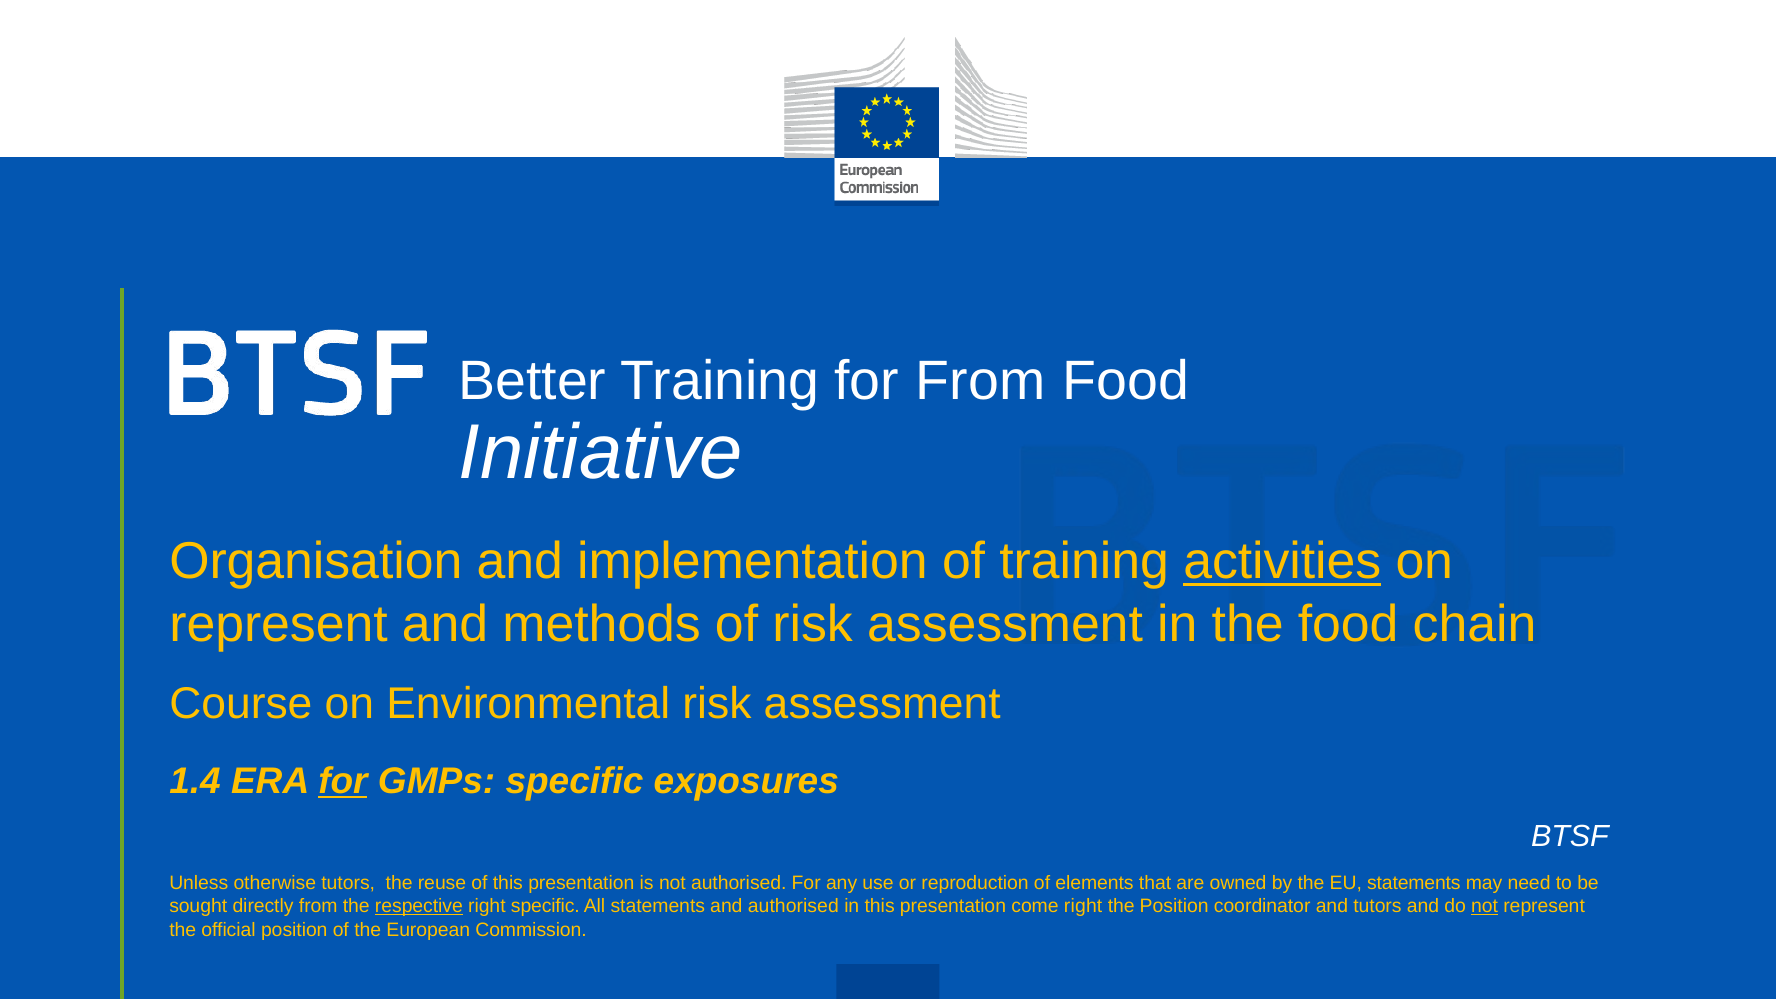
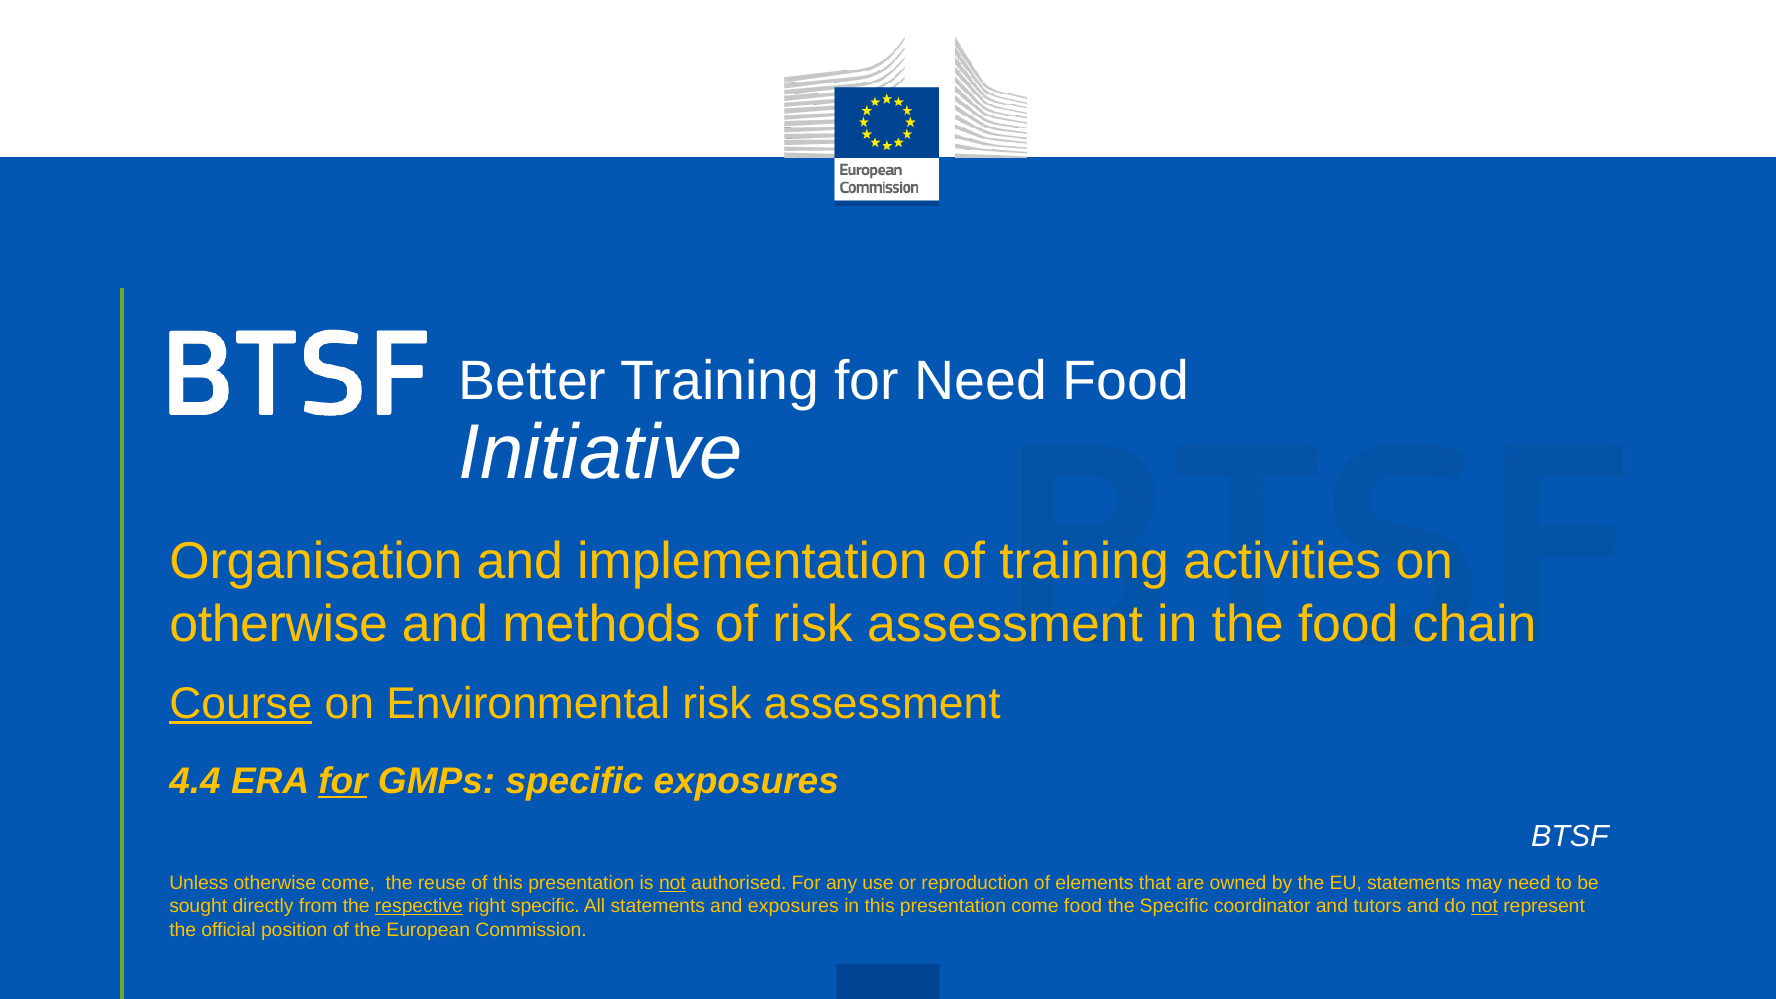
for From: From -> Need
activities underline: present -> none
represent at (279, 624): represent -> otherwise
Course underline: none -> present
1.4: 1.4 -> 4.4
otherwise tutors: tutors -> come
not at (672, 883) underline: none -> present
and authorised: authorised -> exposures
come right: right -> food
the Position: Position -> Specific
